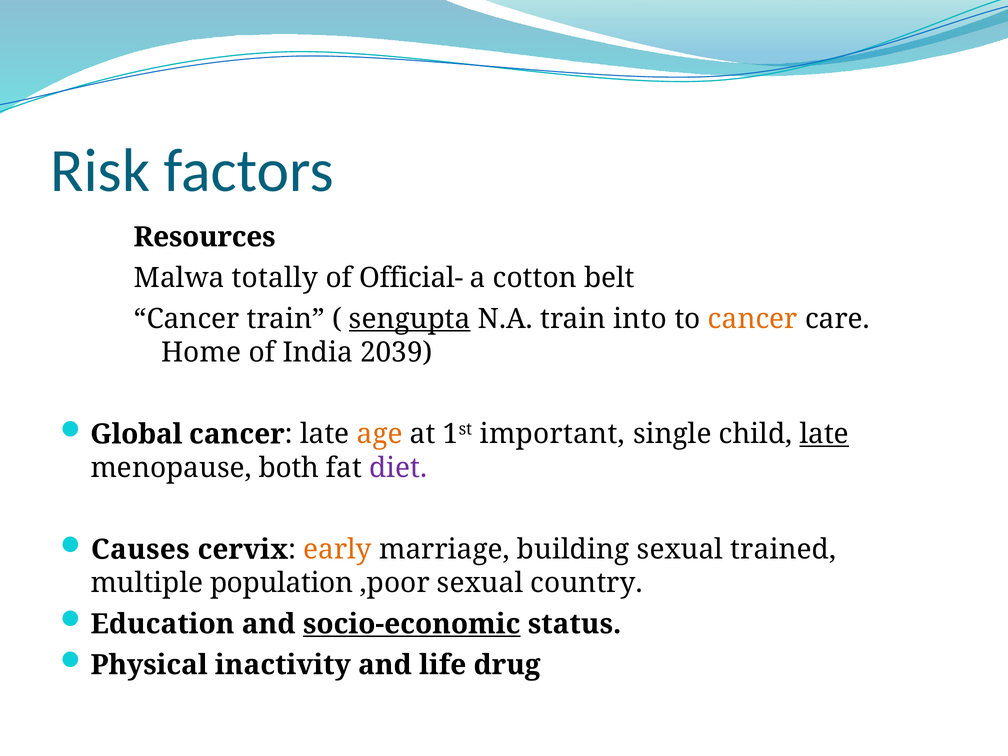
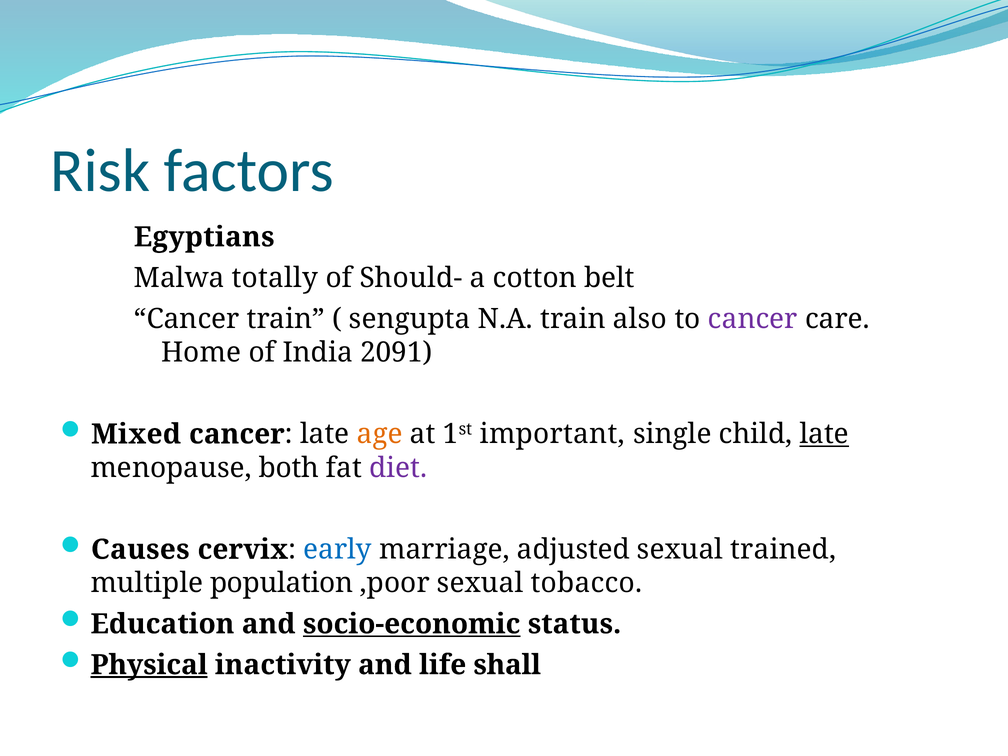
Resources: Resources -> Egyptians
Official-: Official- -> Should-
sengupta underline: present -> none
into: into -> also
cancer at (753, 319) colour: orange -> purple
2039: 2039 -> 2091
Global: Global -> Mixed
early colour: orange -> blue
building: building -> adjusted
country: country -> tobacco
Physical underline: none -> present
drug: drug -> shall
